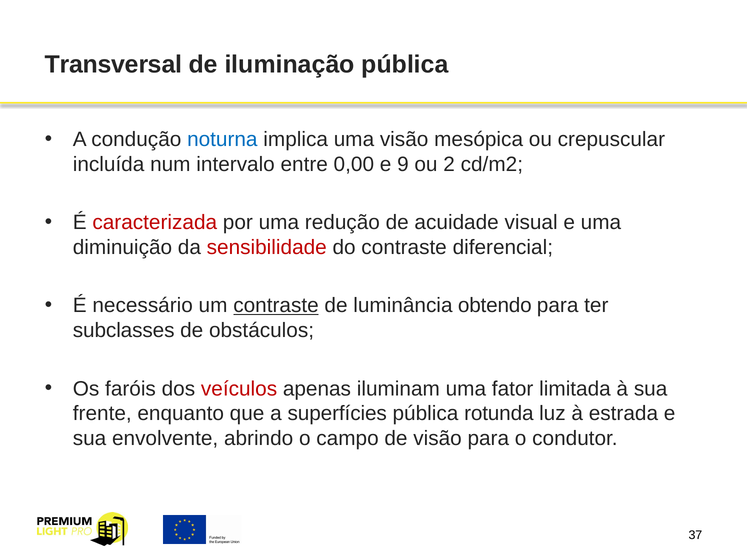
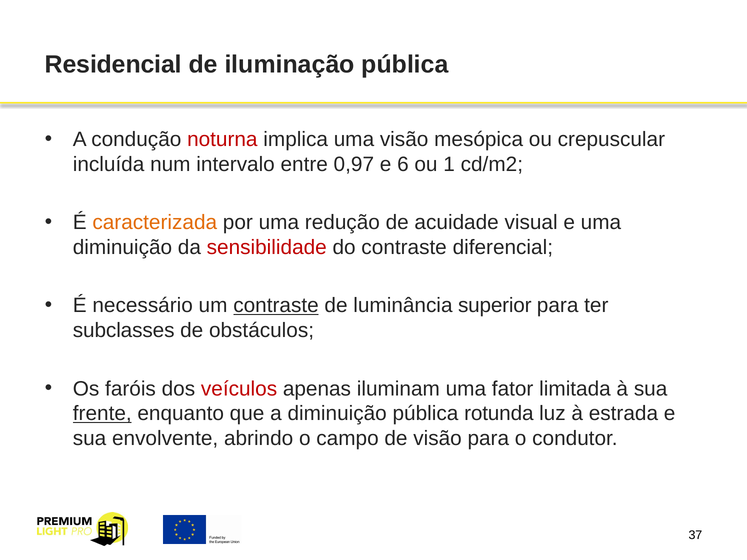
Transversal: Transversal -> Residencial
noturna colour: blue -> red
0,00: 0,00 -> 0,97
9: 9 -> 6
2: 2 -> 1
caracterizada colour: red -> orange
obtendo: obtendo -> superior
frente underline: none -> present
a superfícies: superfícies -> diminuição
